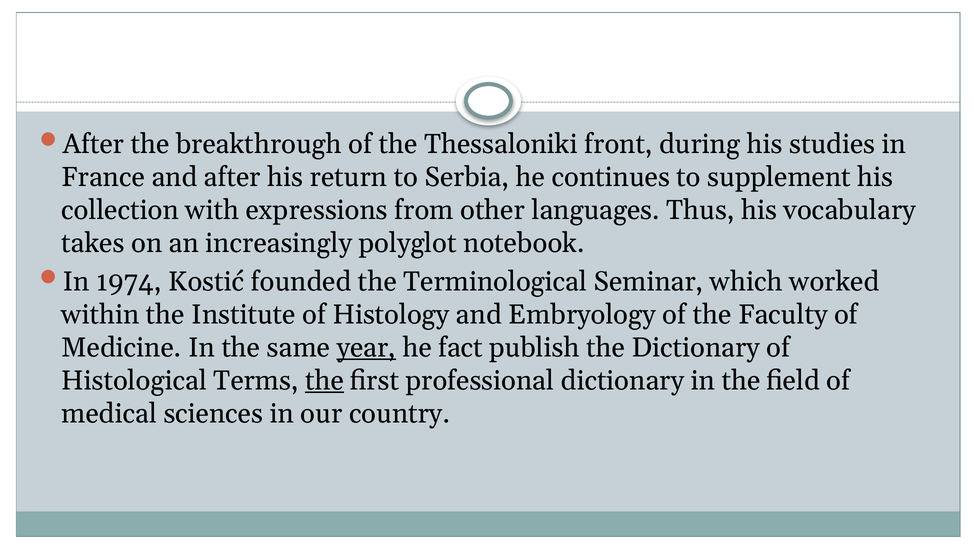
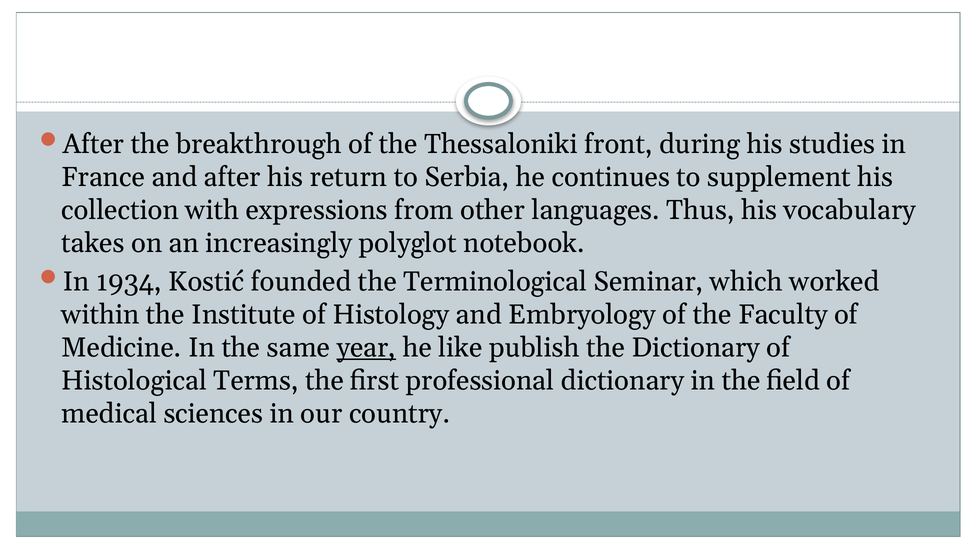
1974: 1974 -> 1934
fact: fact -> like
the at (324, 381) underline: present -> none
